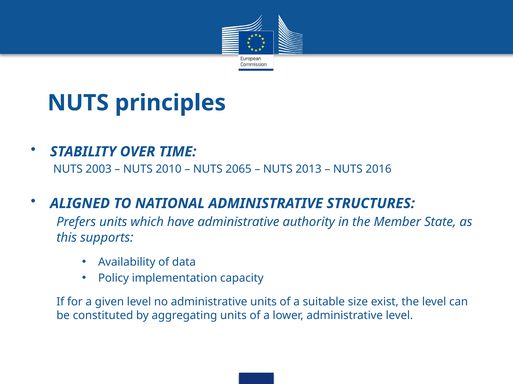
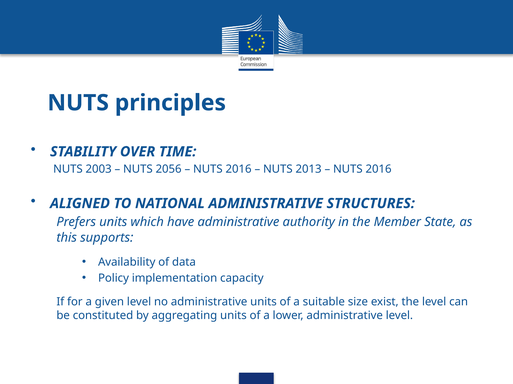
2010: 2010 -> 2056
2065 at (239, 169): 2065 -> 2016
